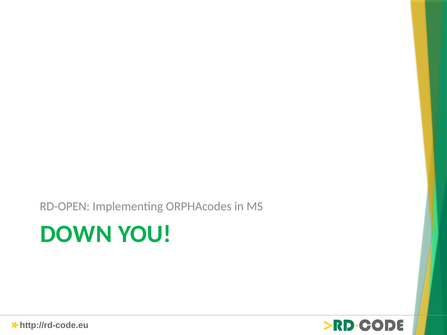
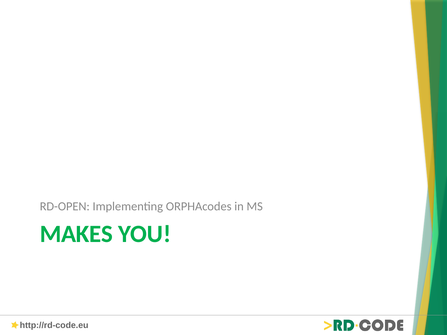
DOWN: DOWN -> MAKES
